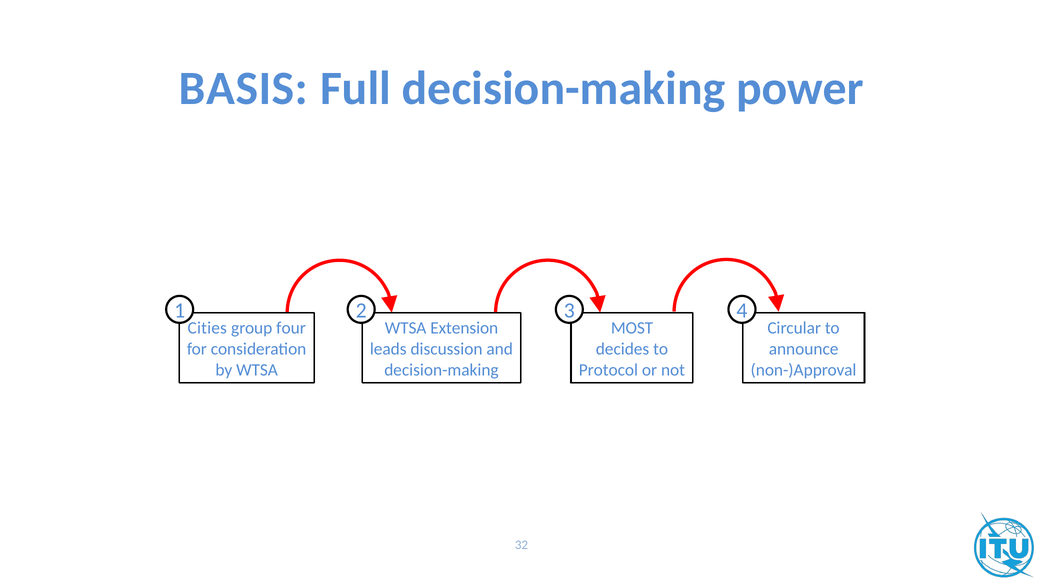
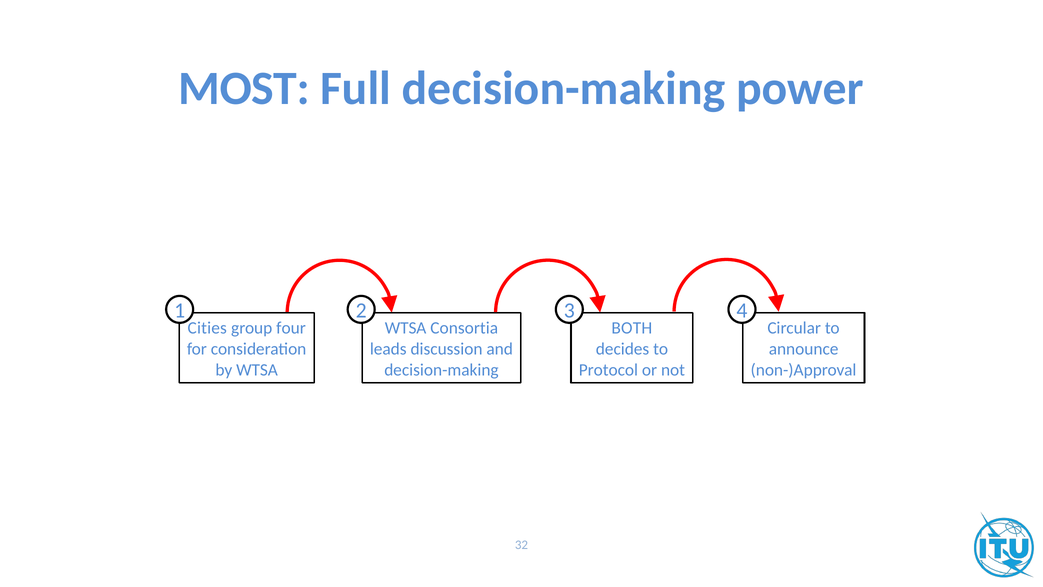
BASIS: BASIS -> MOST
Extension: Extension -> Consortia
MOST: MOST -> BOTH
